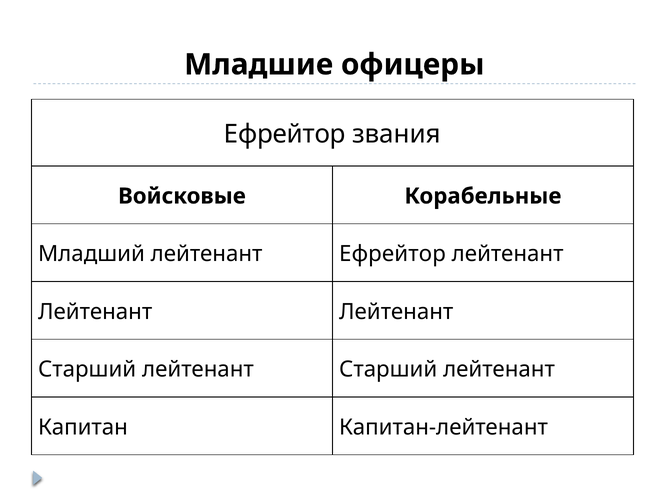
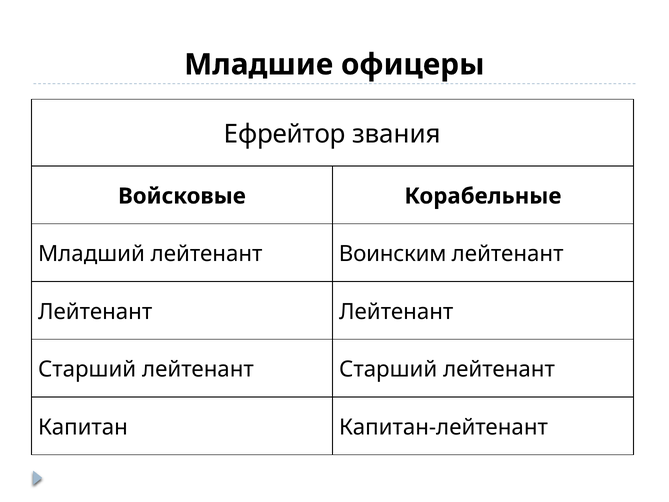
лейтенант Ефрейтор: Ефрейтор -> Воинским
